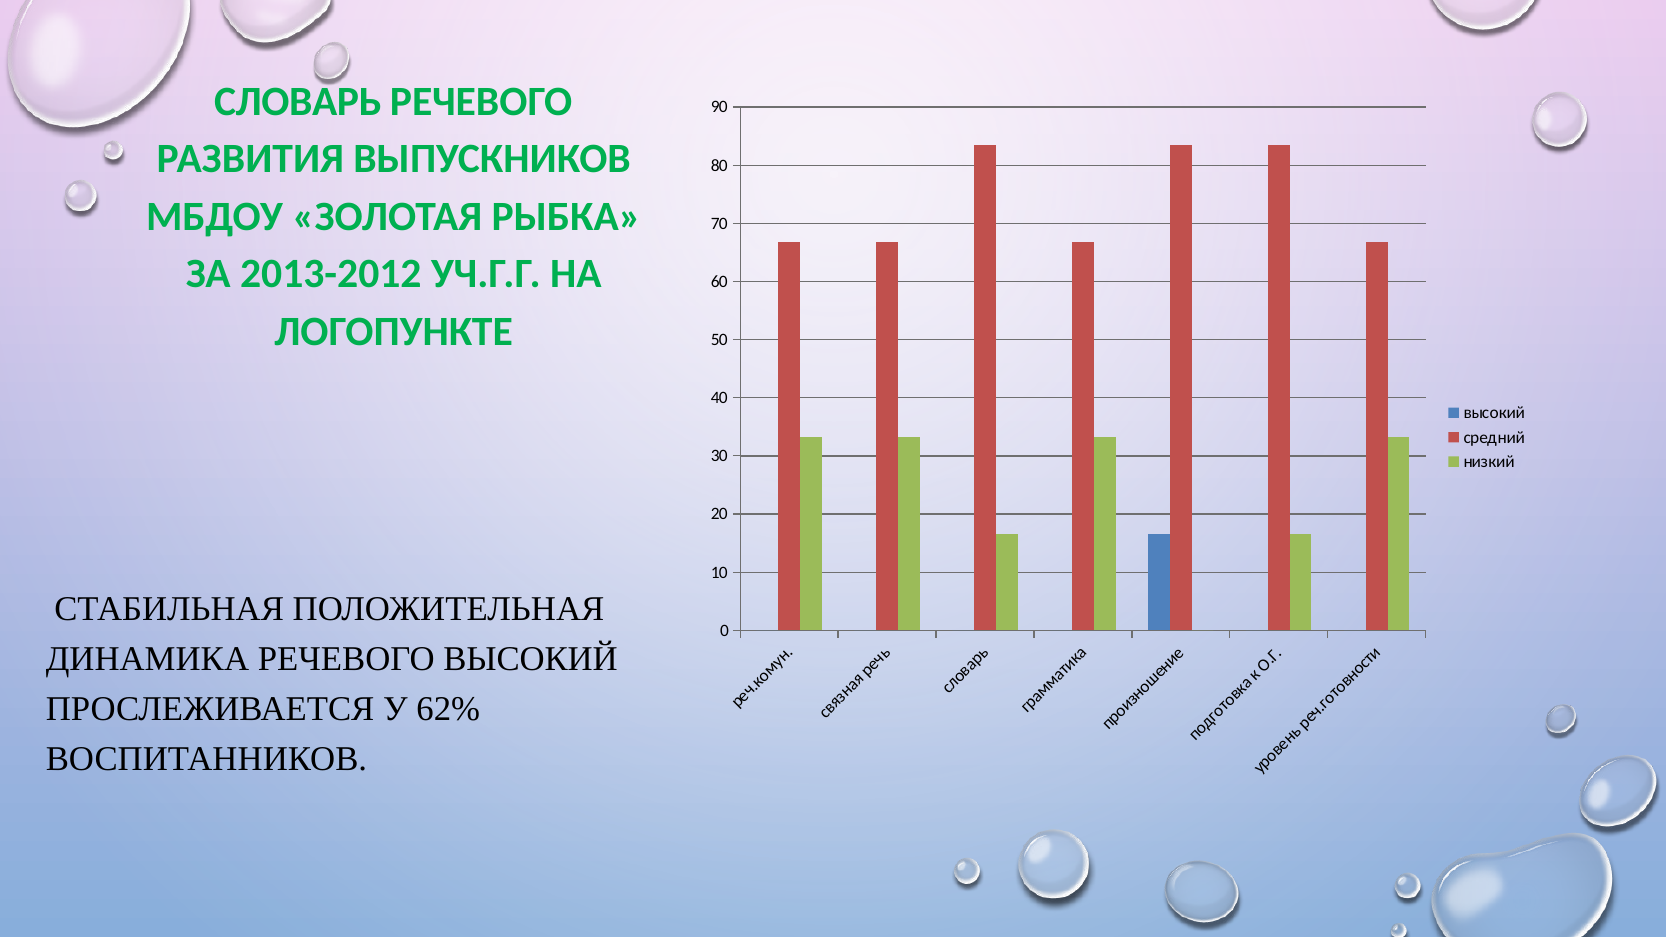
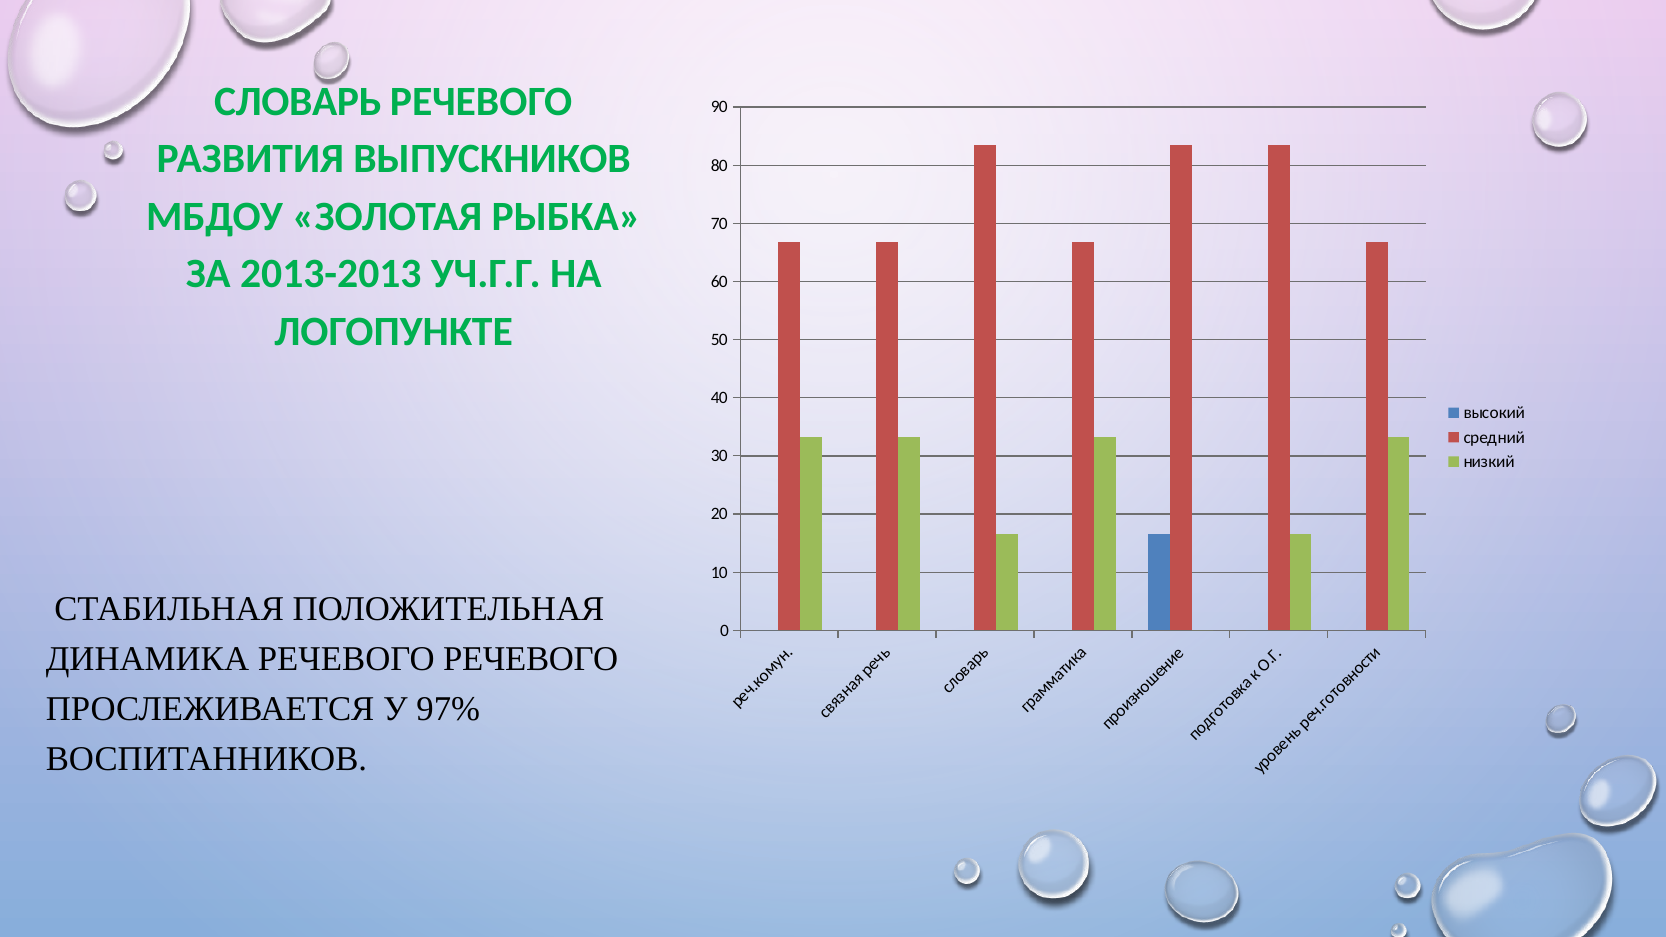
2013-2012: 2013-2012 -> 2013-2013
РЕЧЕВОГО ВЫСОКИЙ: ВЫСОКИЙ -> РЕЧЕВОГО
62%: 62% -> 97%
